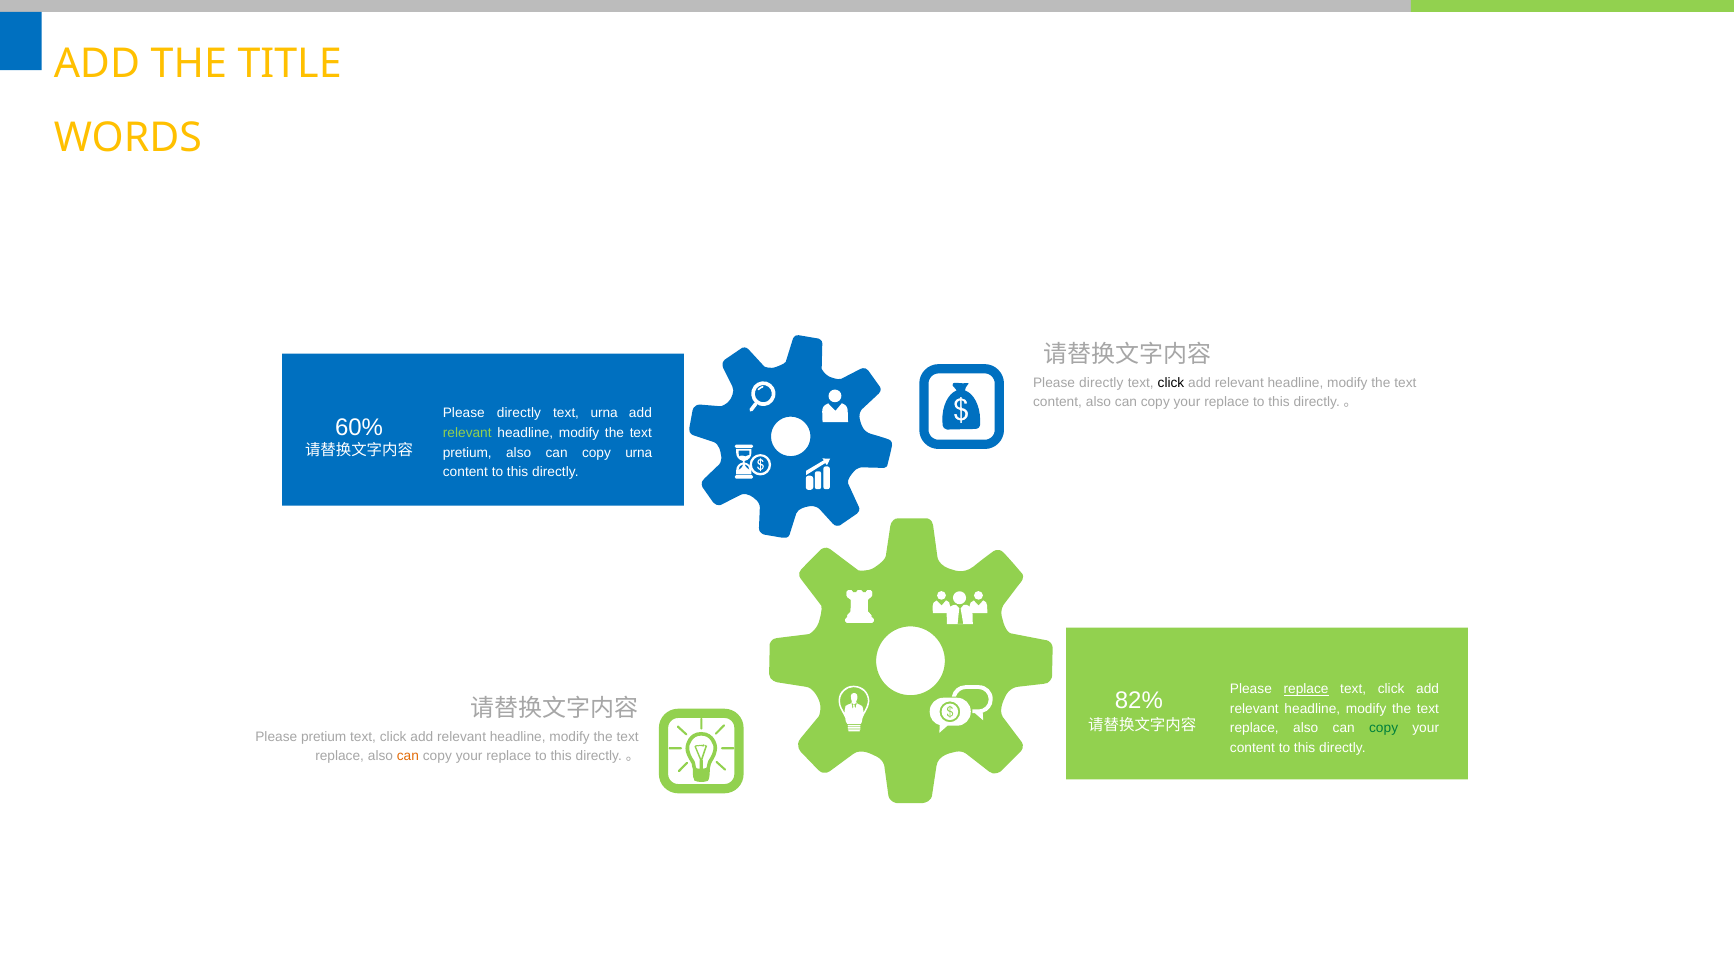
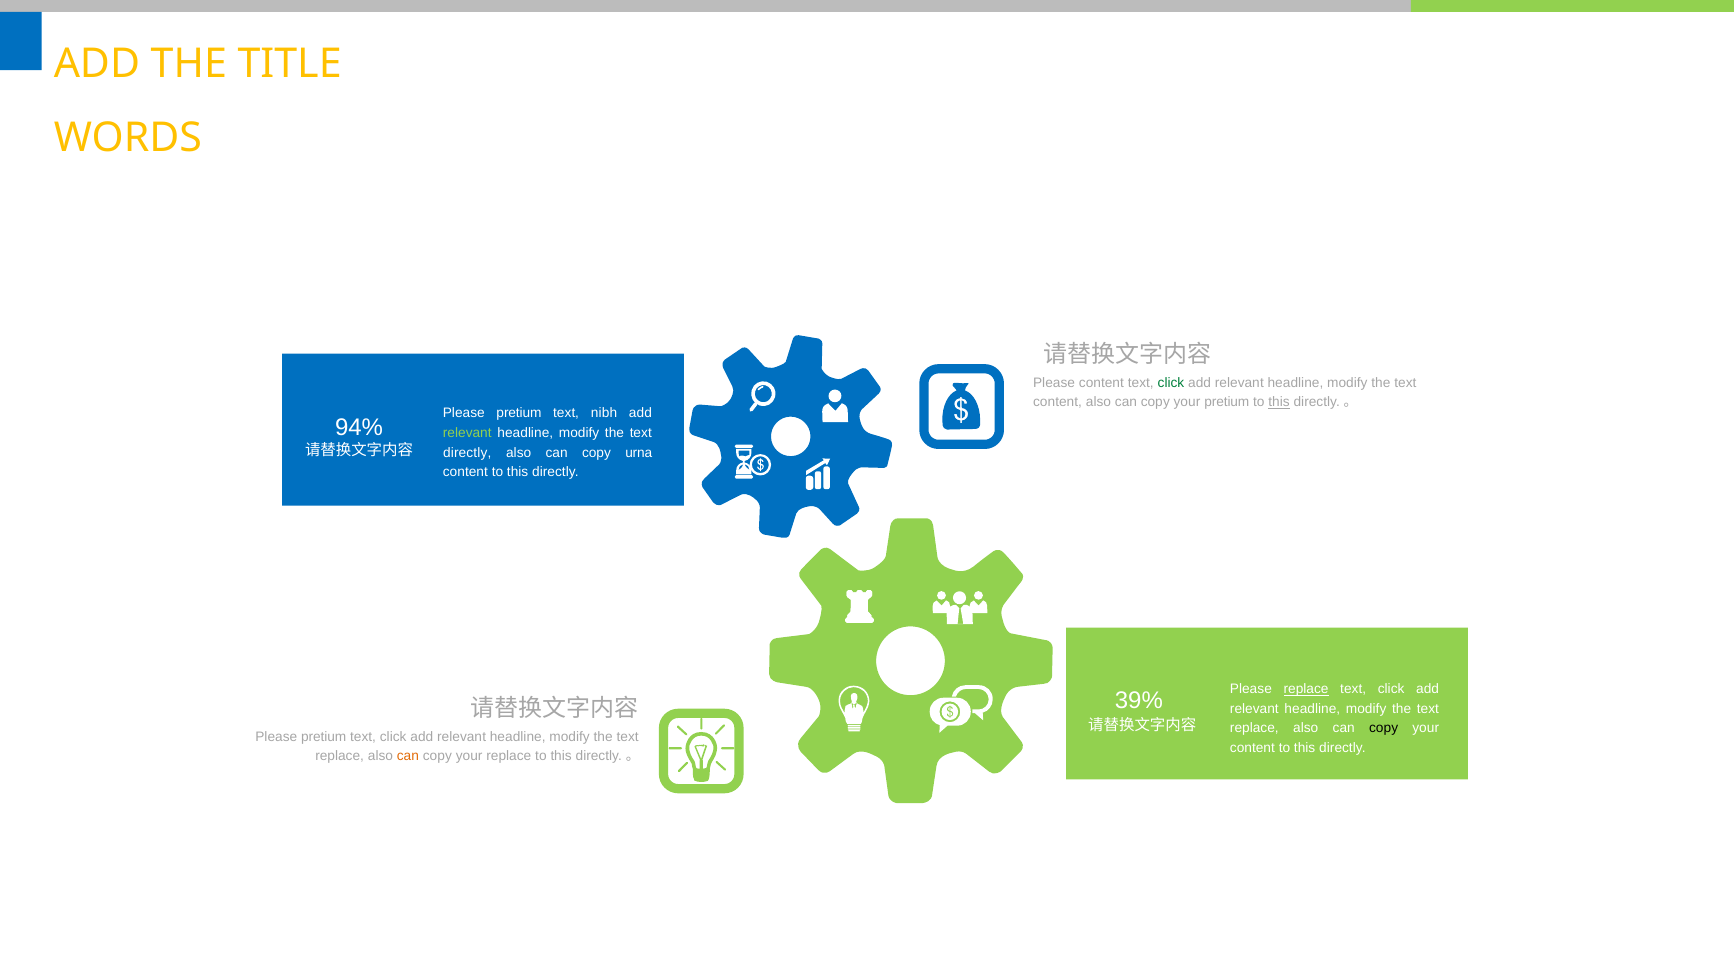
directly at (1101, 382): directly -> content
click at (1171, 382) colour: black -> green
replace at (1227, 402): replace -> pretium
this at (1279, 402) underline: none -> present
directly at (519, 413): directly -> pretium
text urna: urna -> nibh
60%: 60% -> 94%
pretium at (467, 452): pretium -> directly
82%: 82% -> 39%
copy at (1384, 728) colour: green -> black
